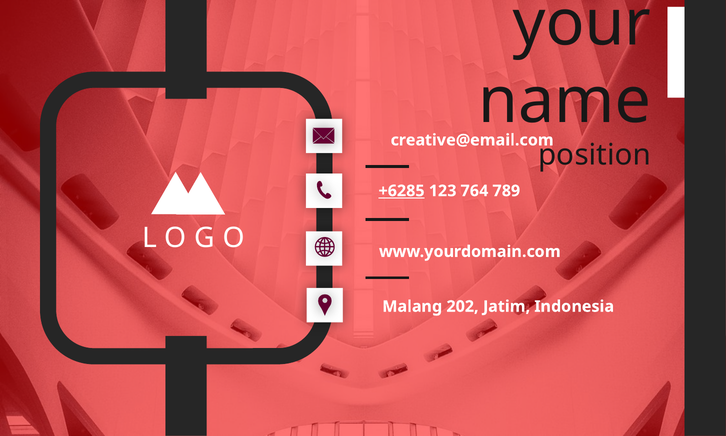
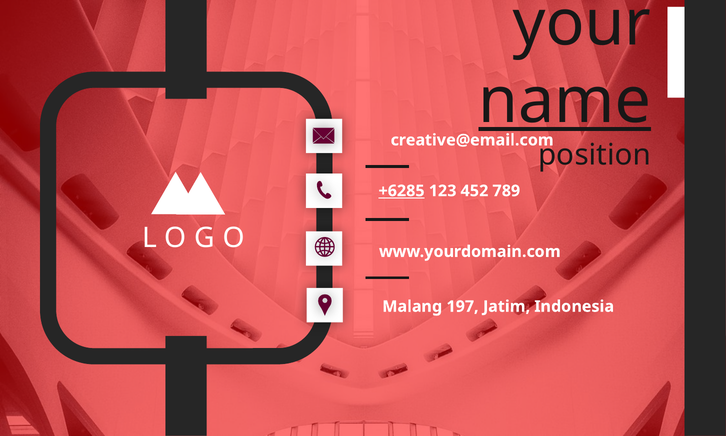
name underline: none -> present
764: 764 -> 452
202: 202 -> 197
